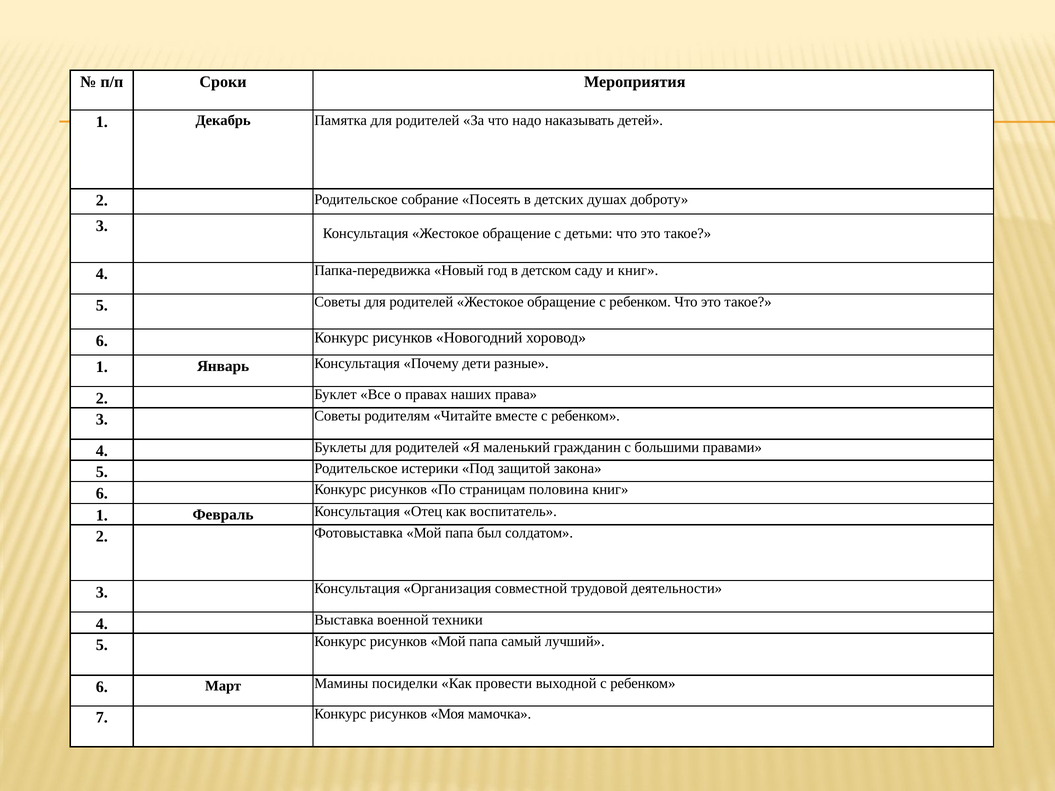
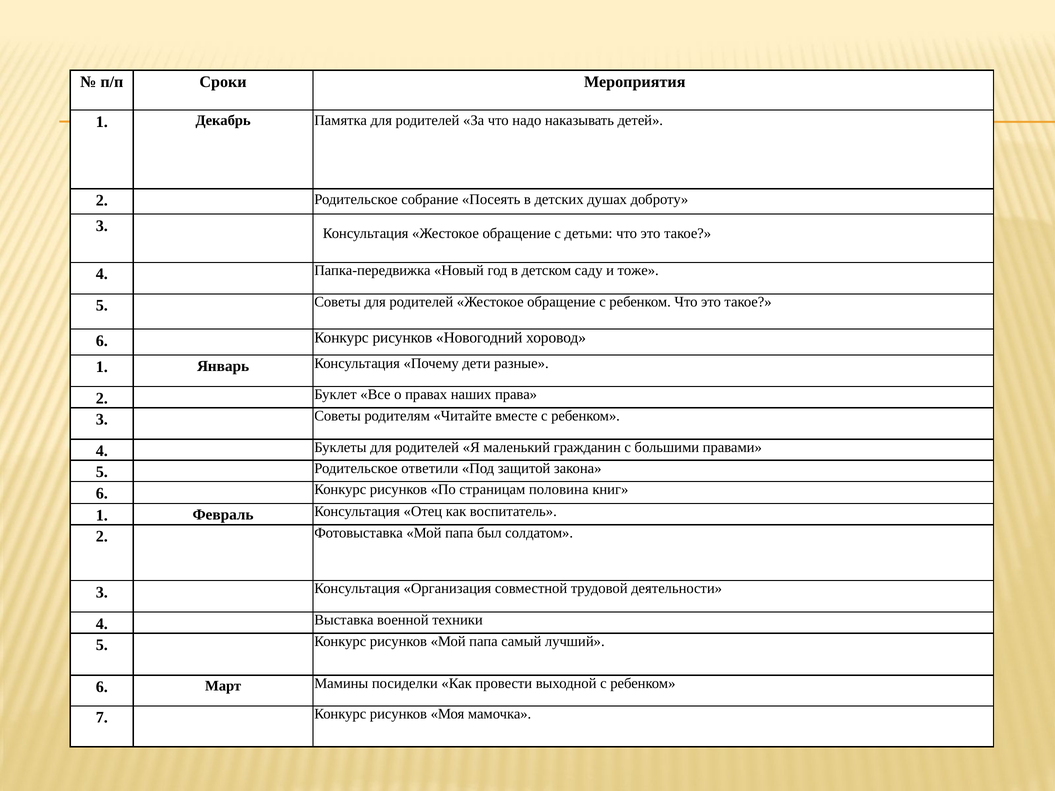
и книг: книг -> тоже
истерики: истерики -> ответили
